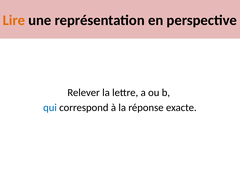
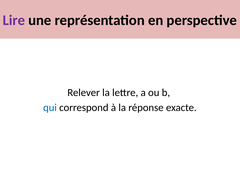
Lire colour: orange -> purple
